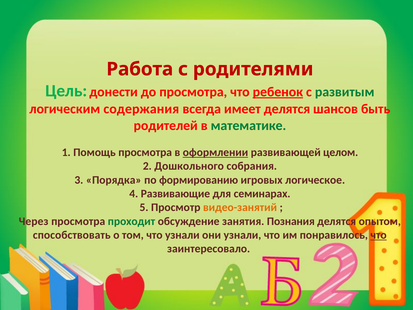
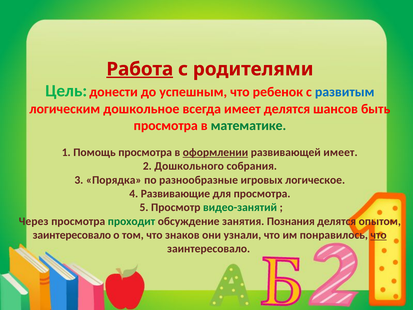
Работа underline: none -> present
до просмотра: просмотра -> успешным
ребенок underline: present -> none
развитым colour: green -> blue
содержания: содержания -> дошкольное
родителей at (166, 126): родителей -> просмотра
развивающей целом: целом -> имеет
формированию: формированию -> разнообразные
для семинарах: семинарах -> просмотра
видео-занятий colour: orange -> green
способствовать at (72, 235): способствовать -> заинтересовало
что узнали: узнали -> знаков
